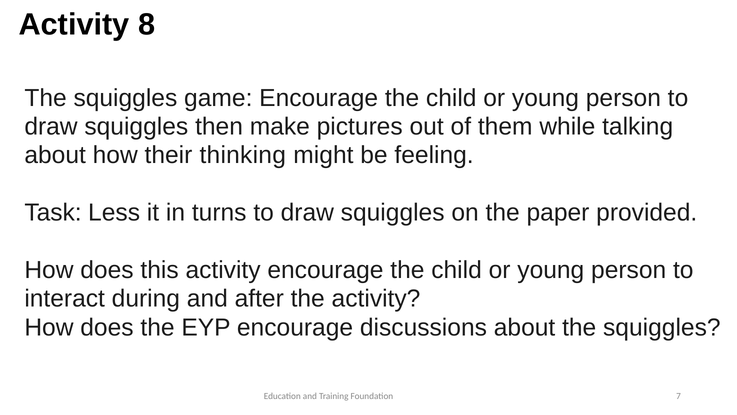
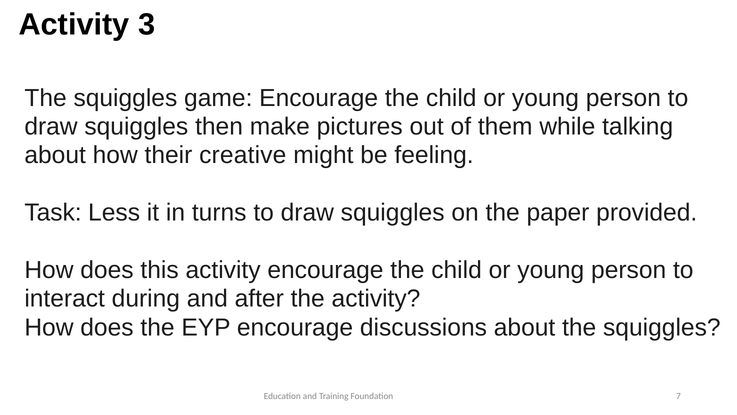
8: 8 -> 3
thinking: thinking -> creative
